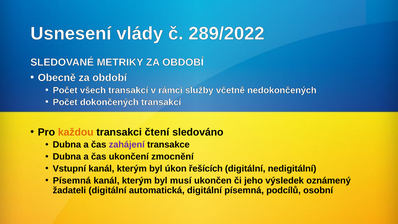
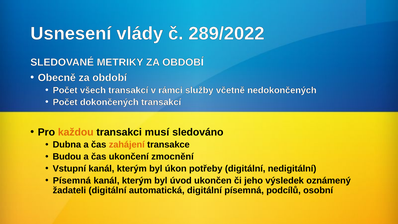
čtení: čtení -> musí
zahájení colour: purple -> orange
Dubna at (67, 157): Dubna -> Budou
řešících: řešících -> potřeby
musí: musí -> úvod
